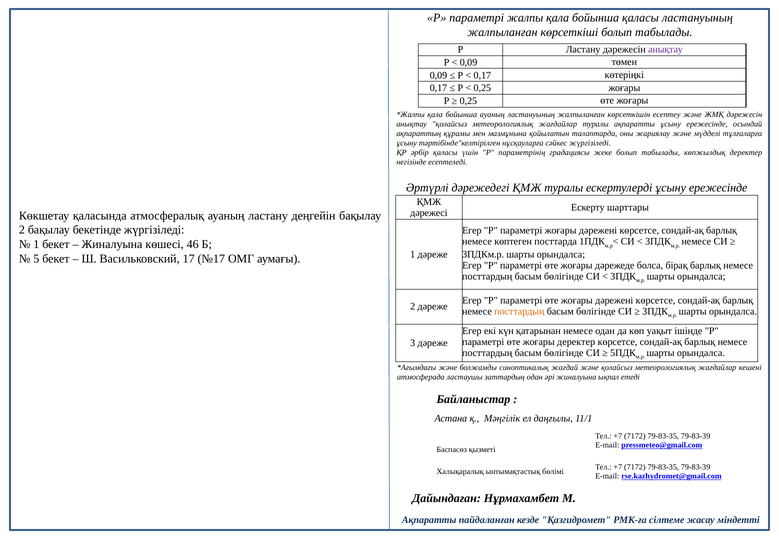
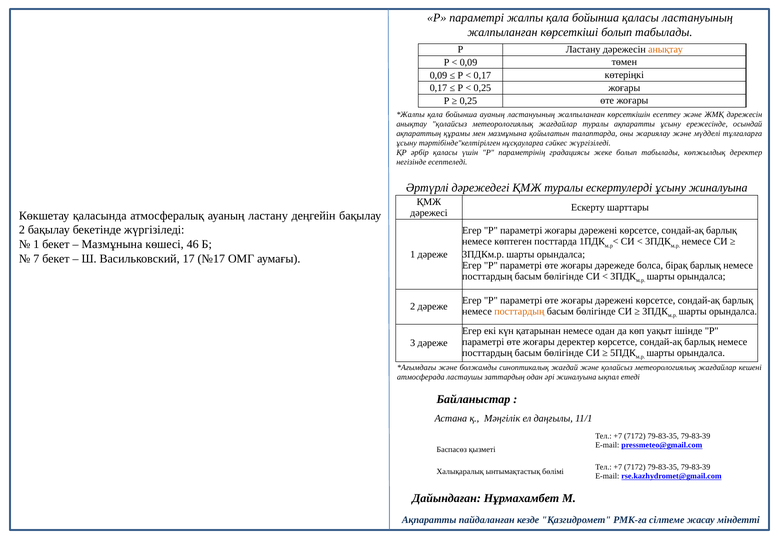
анықтау at (666, 50) colour: purple -> orange
ескертулерді ұсыну ережесінде: ережесінде -> жиналуына
Жиналуына at (112, 245): Жиналуына -> Мазмұнына
5: 5 -> 7
